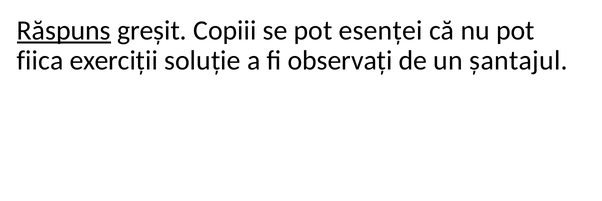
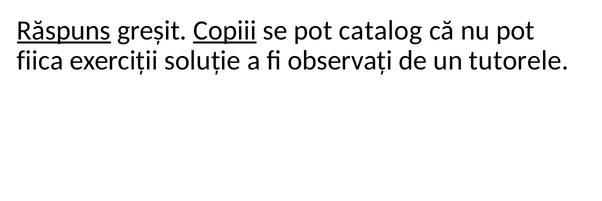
Copiii underline: none -> present
esenței: esenței -> catalog
șantajul: șantajul -> tutorele
